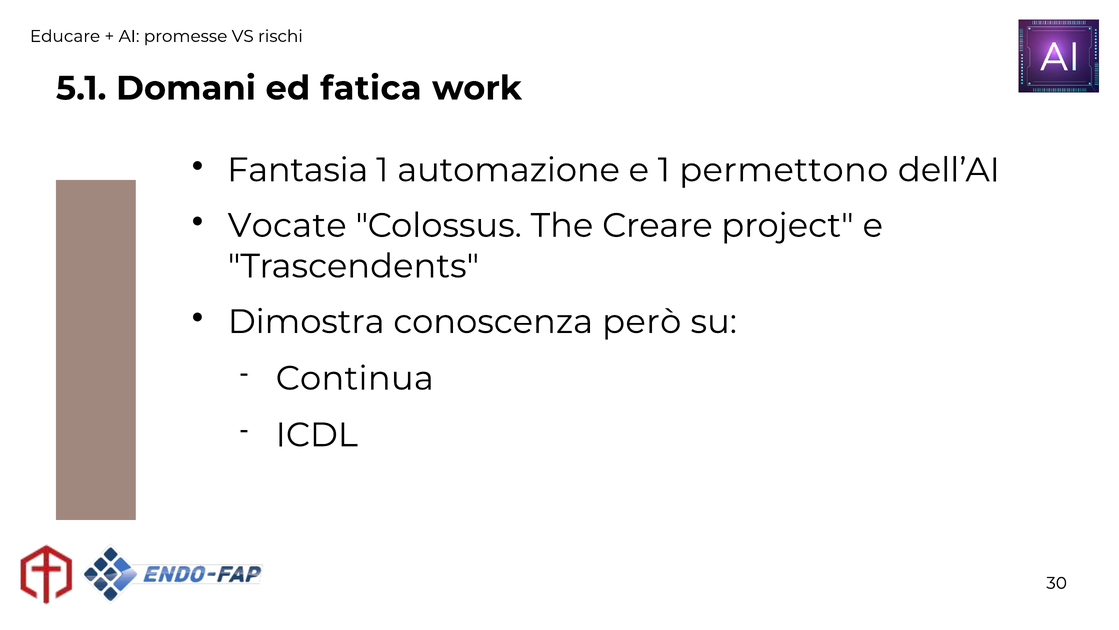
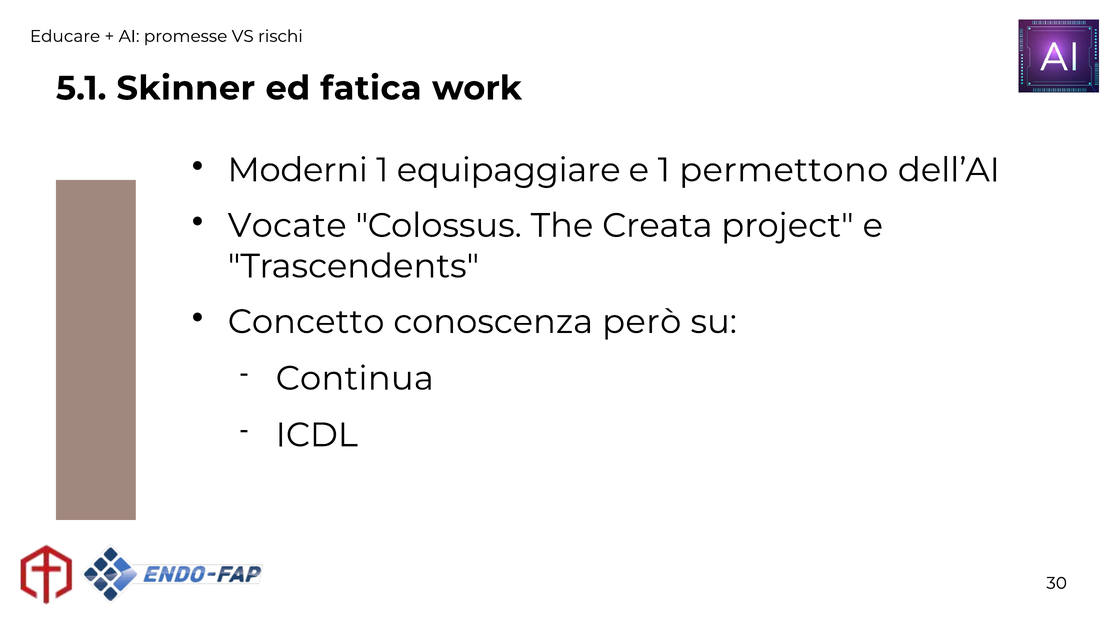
Domani: Domani -> Skinner
Fantasia: Fantasia -> Moderni
automazione: automazione -> equipaggiare
Creare: Creare -> Creata
Dimostra: Dimostra -> Concetto
